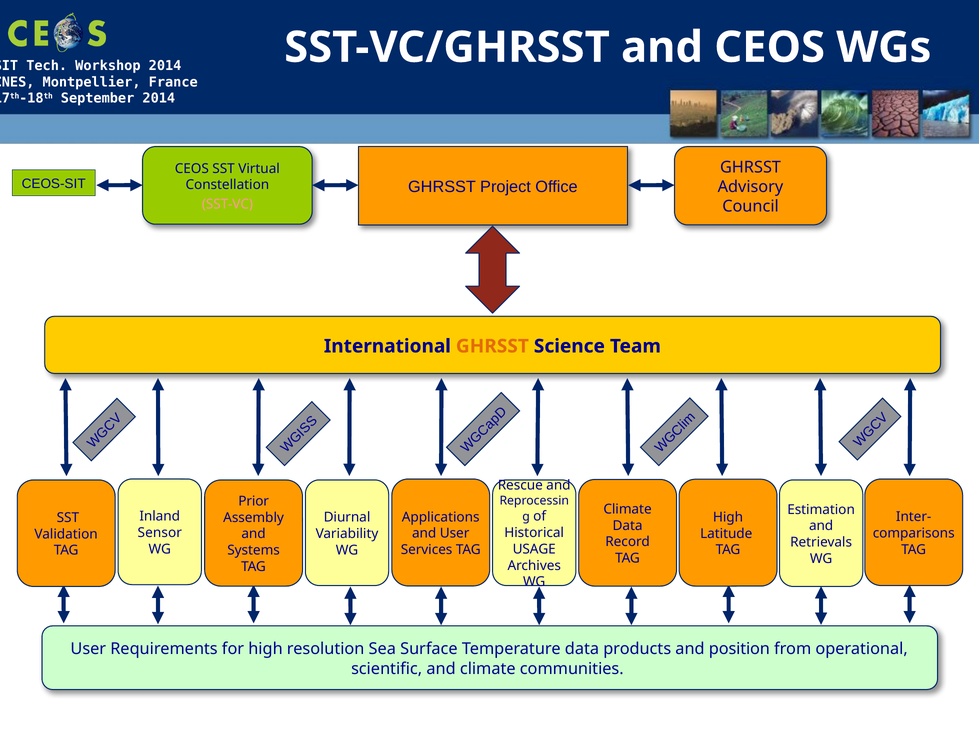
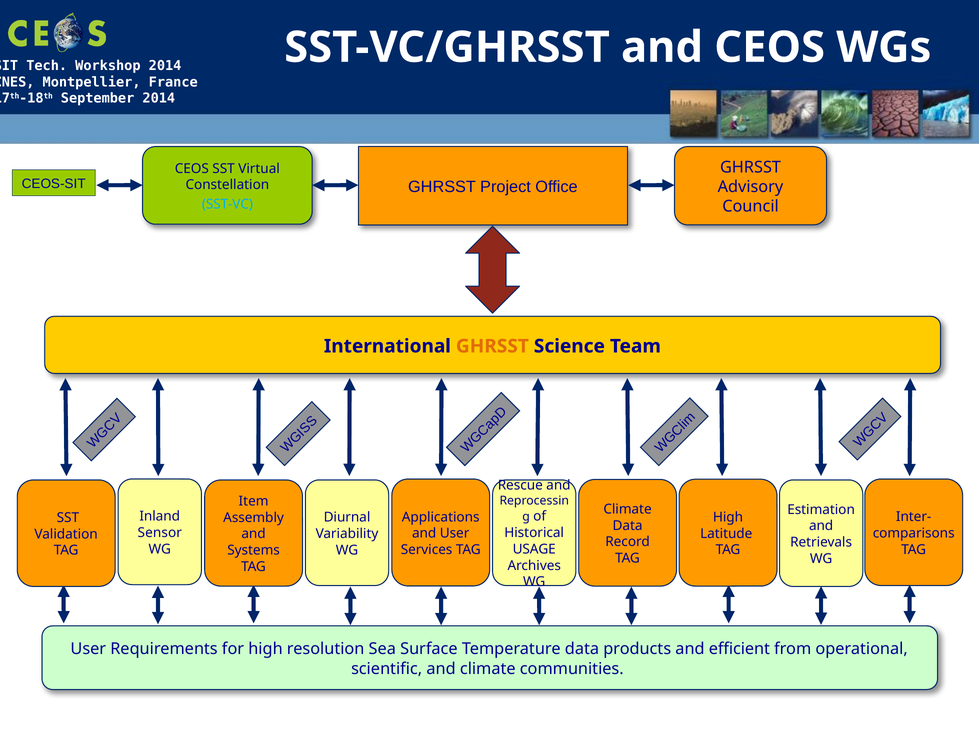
SST-VC colour: pink -> light blue
Prior: Prior -> Item
position: position -> efficient
